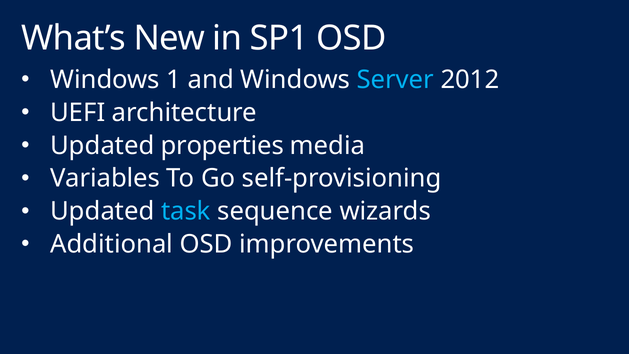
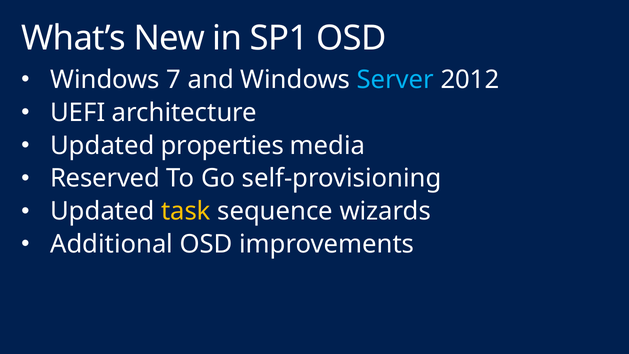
1: 1 -> 7
Variables: Variables -> Reserved
task colour: light blue -> yellow
